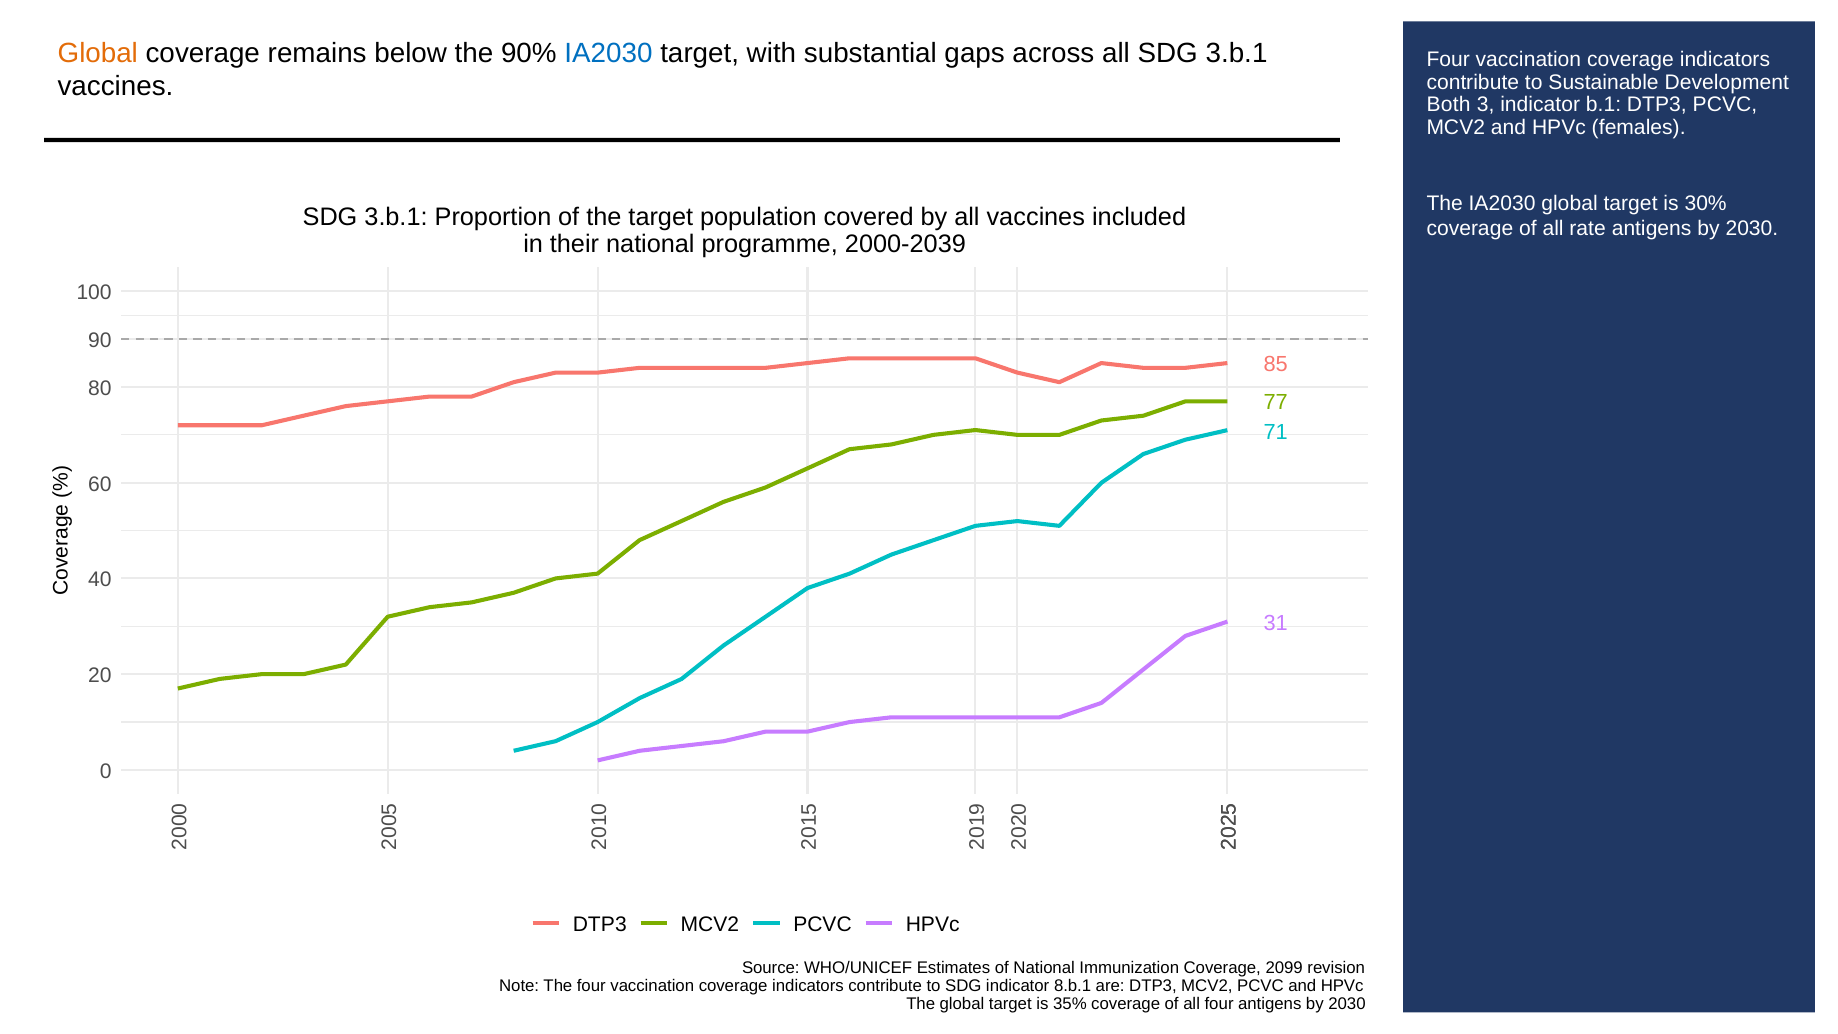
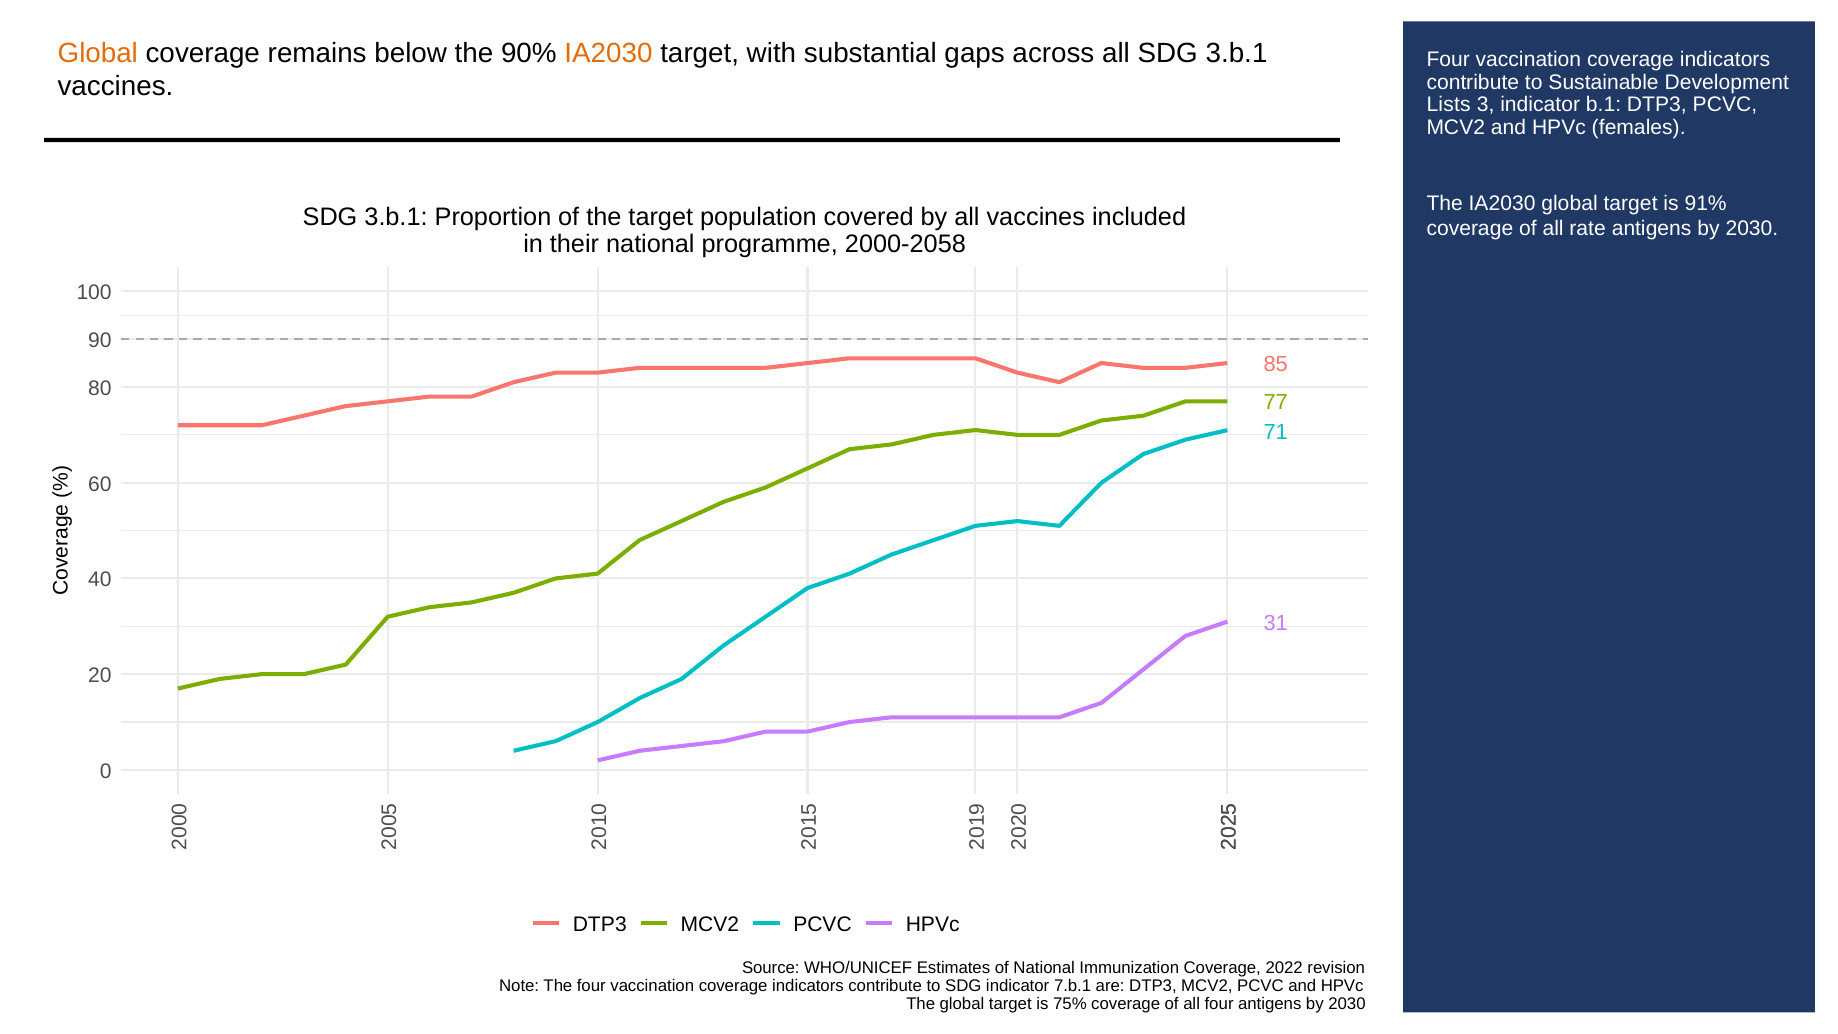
IA2030 at (608, 53) colour: blue -> orange
Both: Both -> Lists
30%: 30% -> 91%
2000-2039: 2000-2039 -> 2000-2058
2099: 2099 -> 2022
8.b.1: 8.b.1 -> 7.b.1
35%: 35% -> 75%
